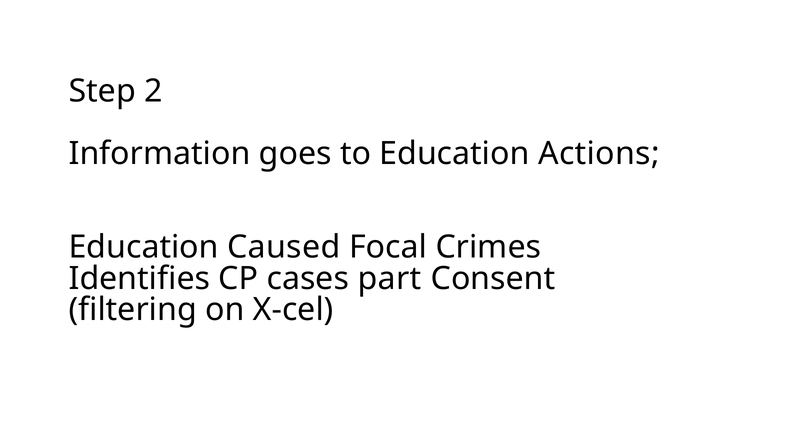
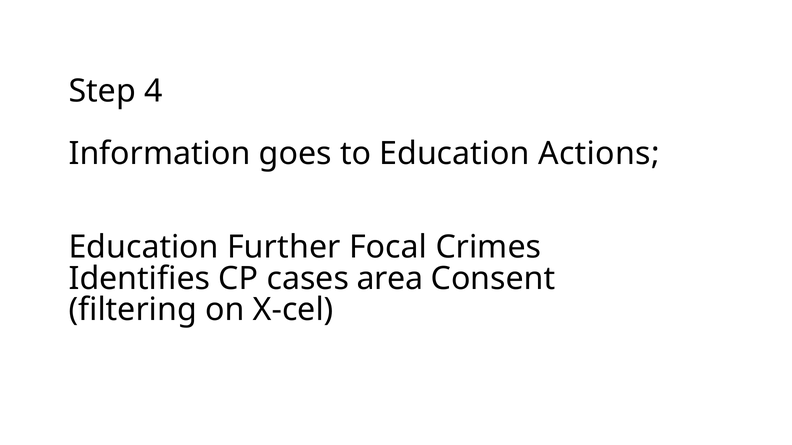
2: 2 -> 4
Caused: Caused -> Further
part: part -> area
